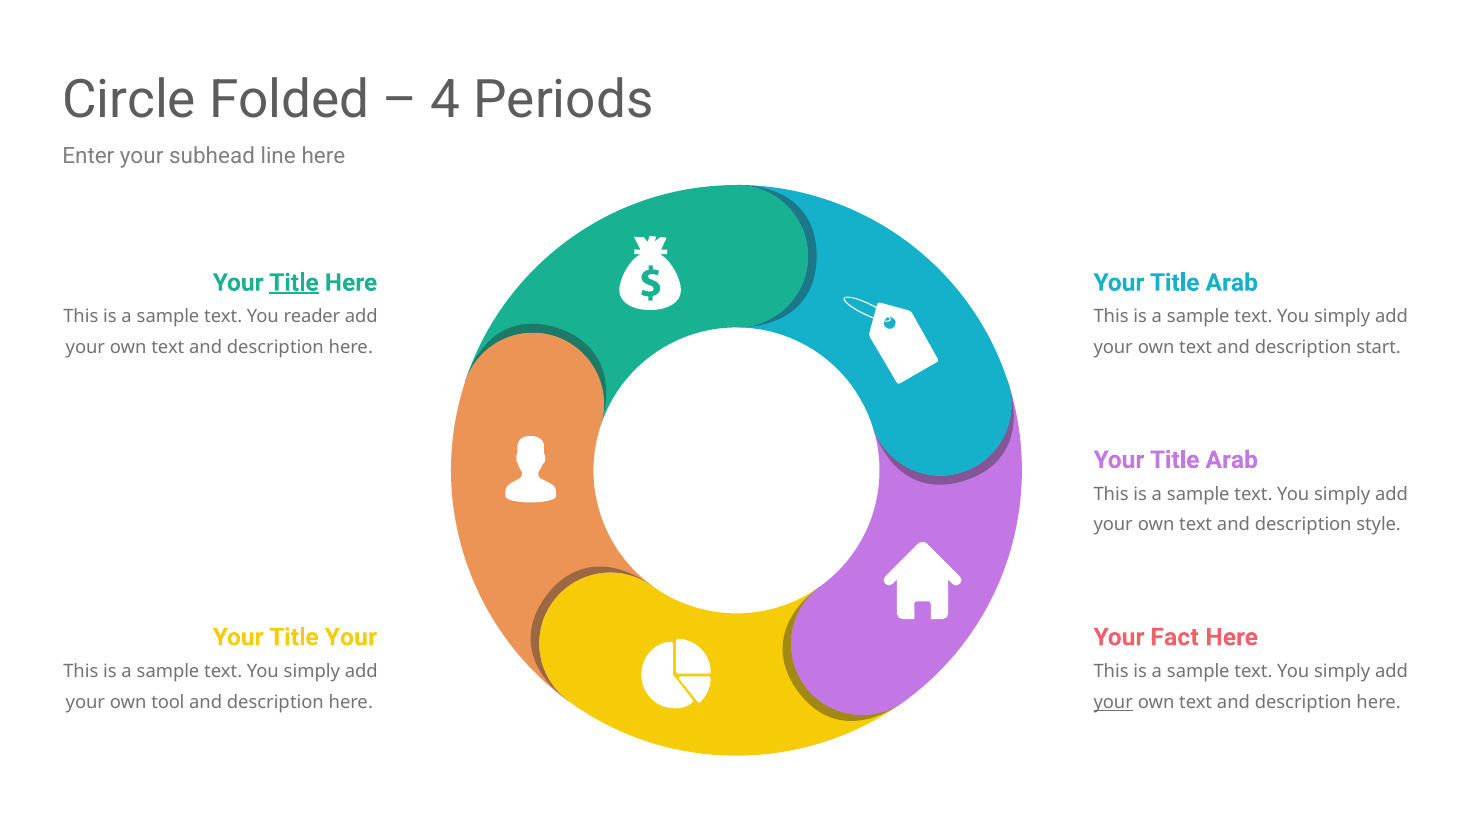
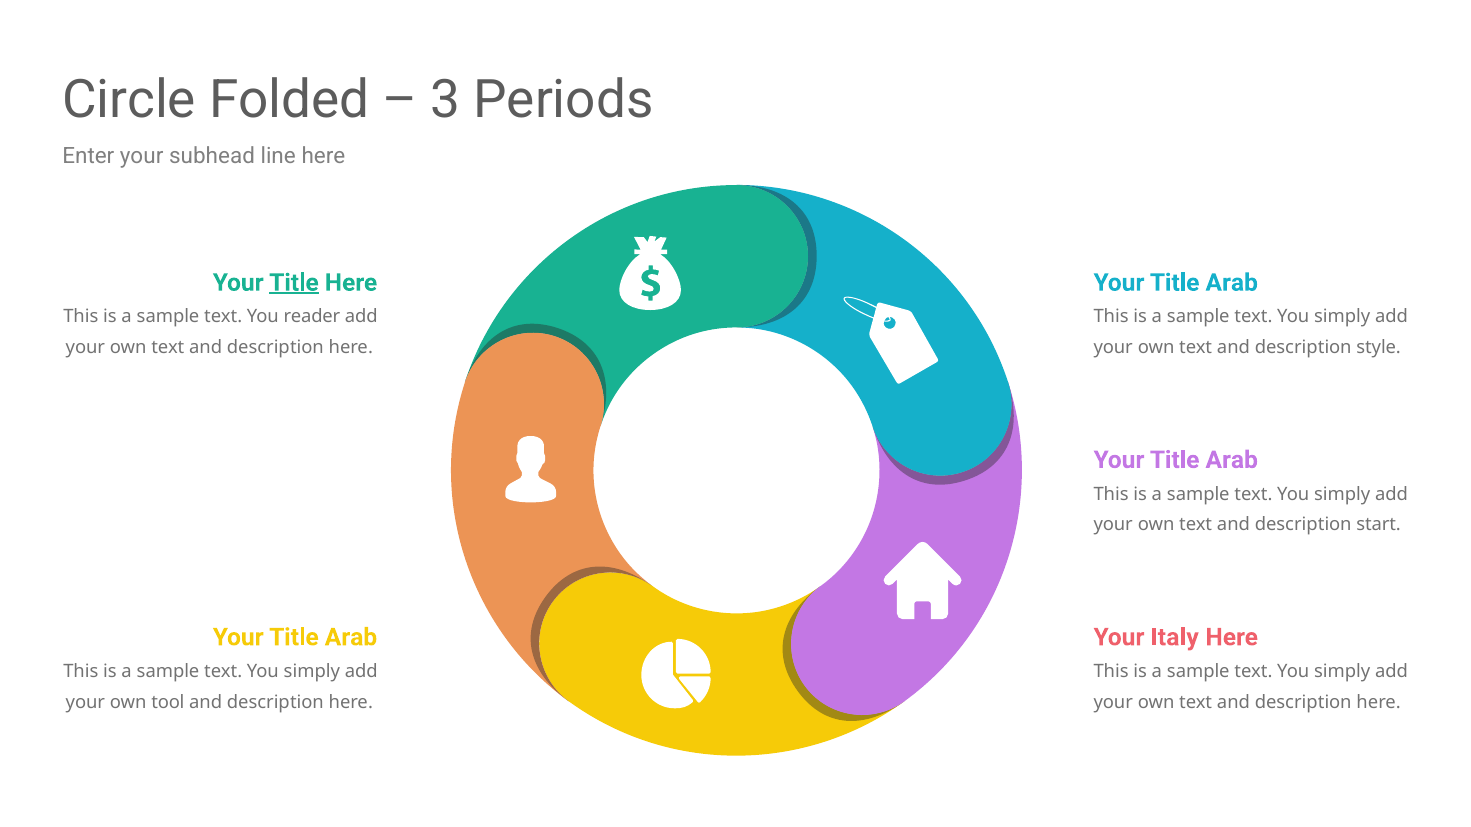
4: 4 -> 3
start: start -> style
style: style -> start
Your at (351, 638): Your -> Arab
Fact: Fact -> Italy
your at (1113, 703) underline: present -> none
